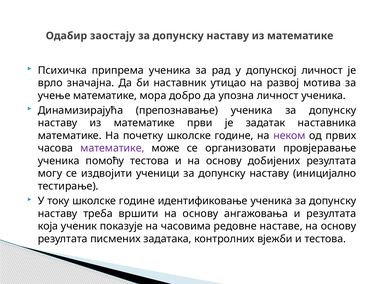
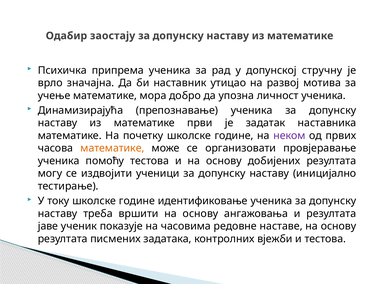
допунској личност: личност -> стручну
математике at (112, 148) colour: purple -> orange
која: која -> јаве
